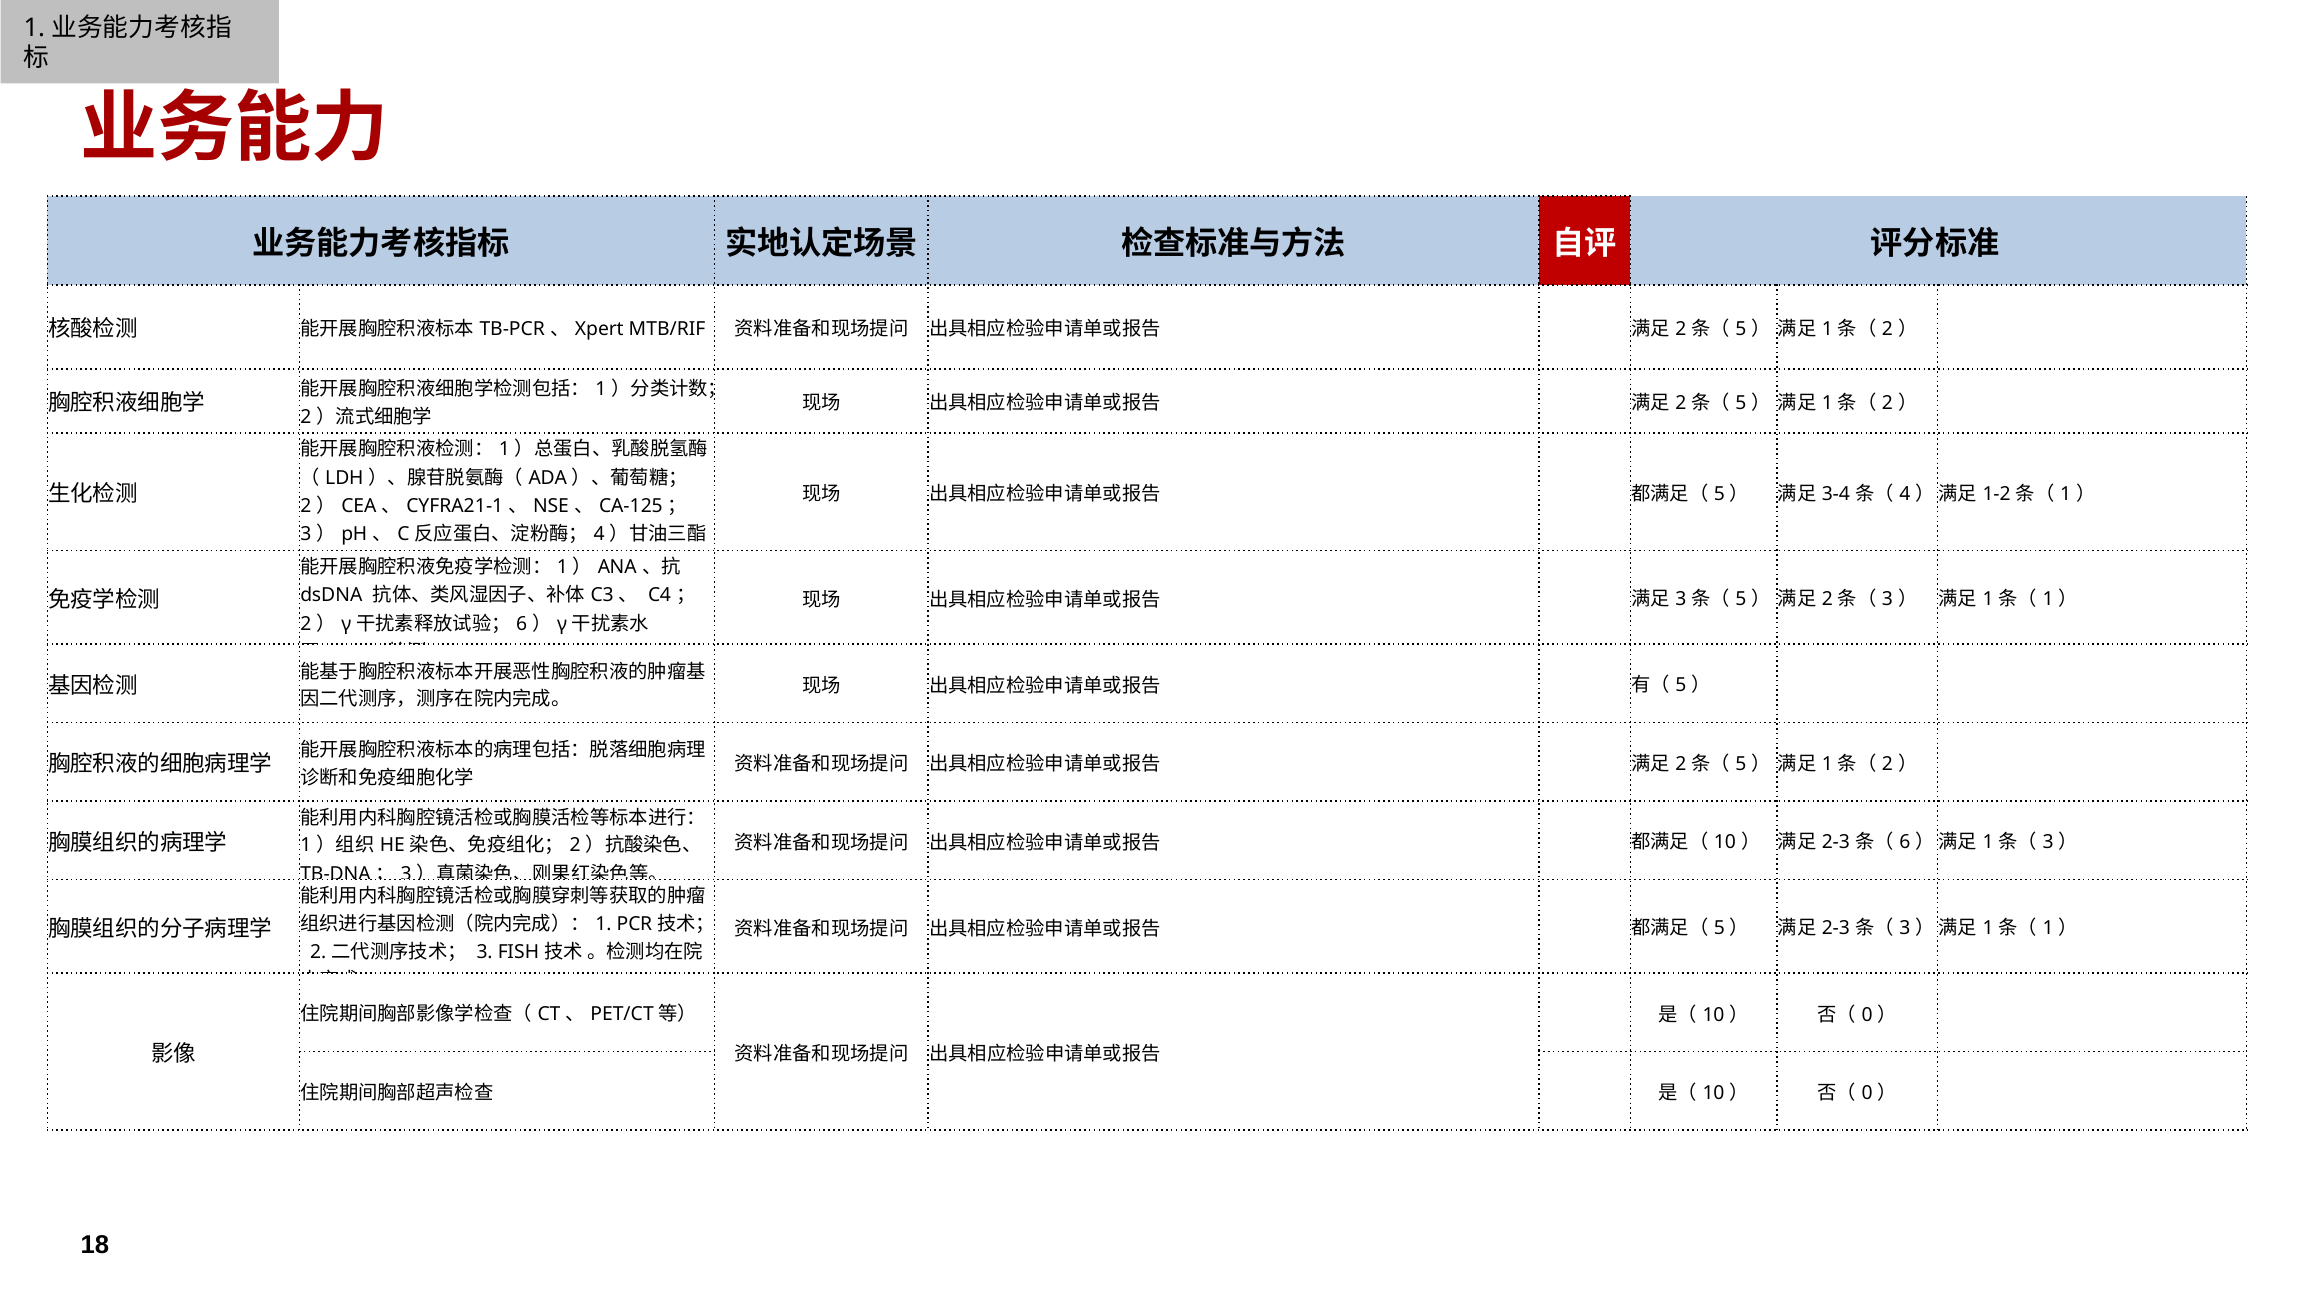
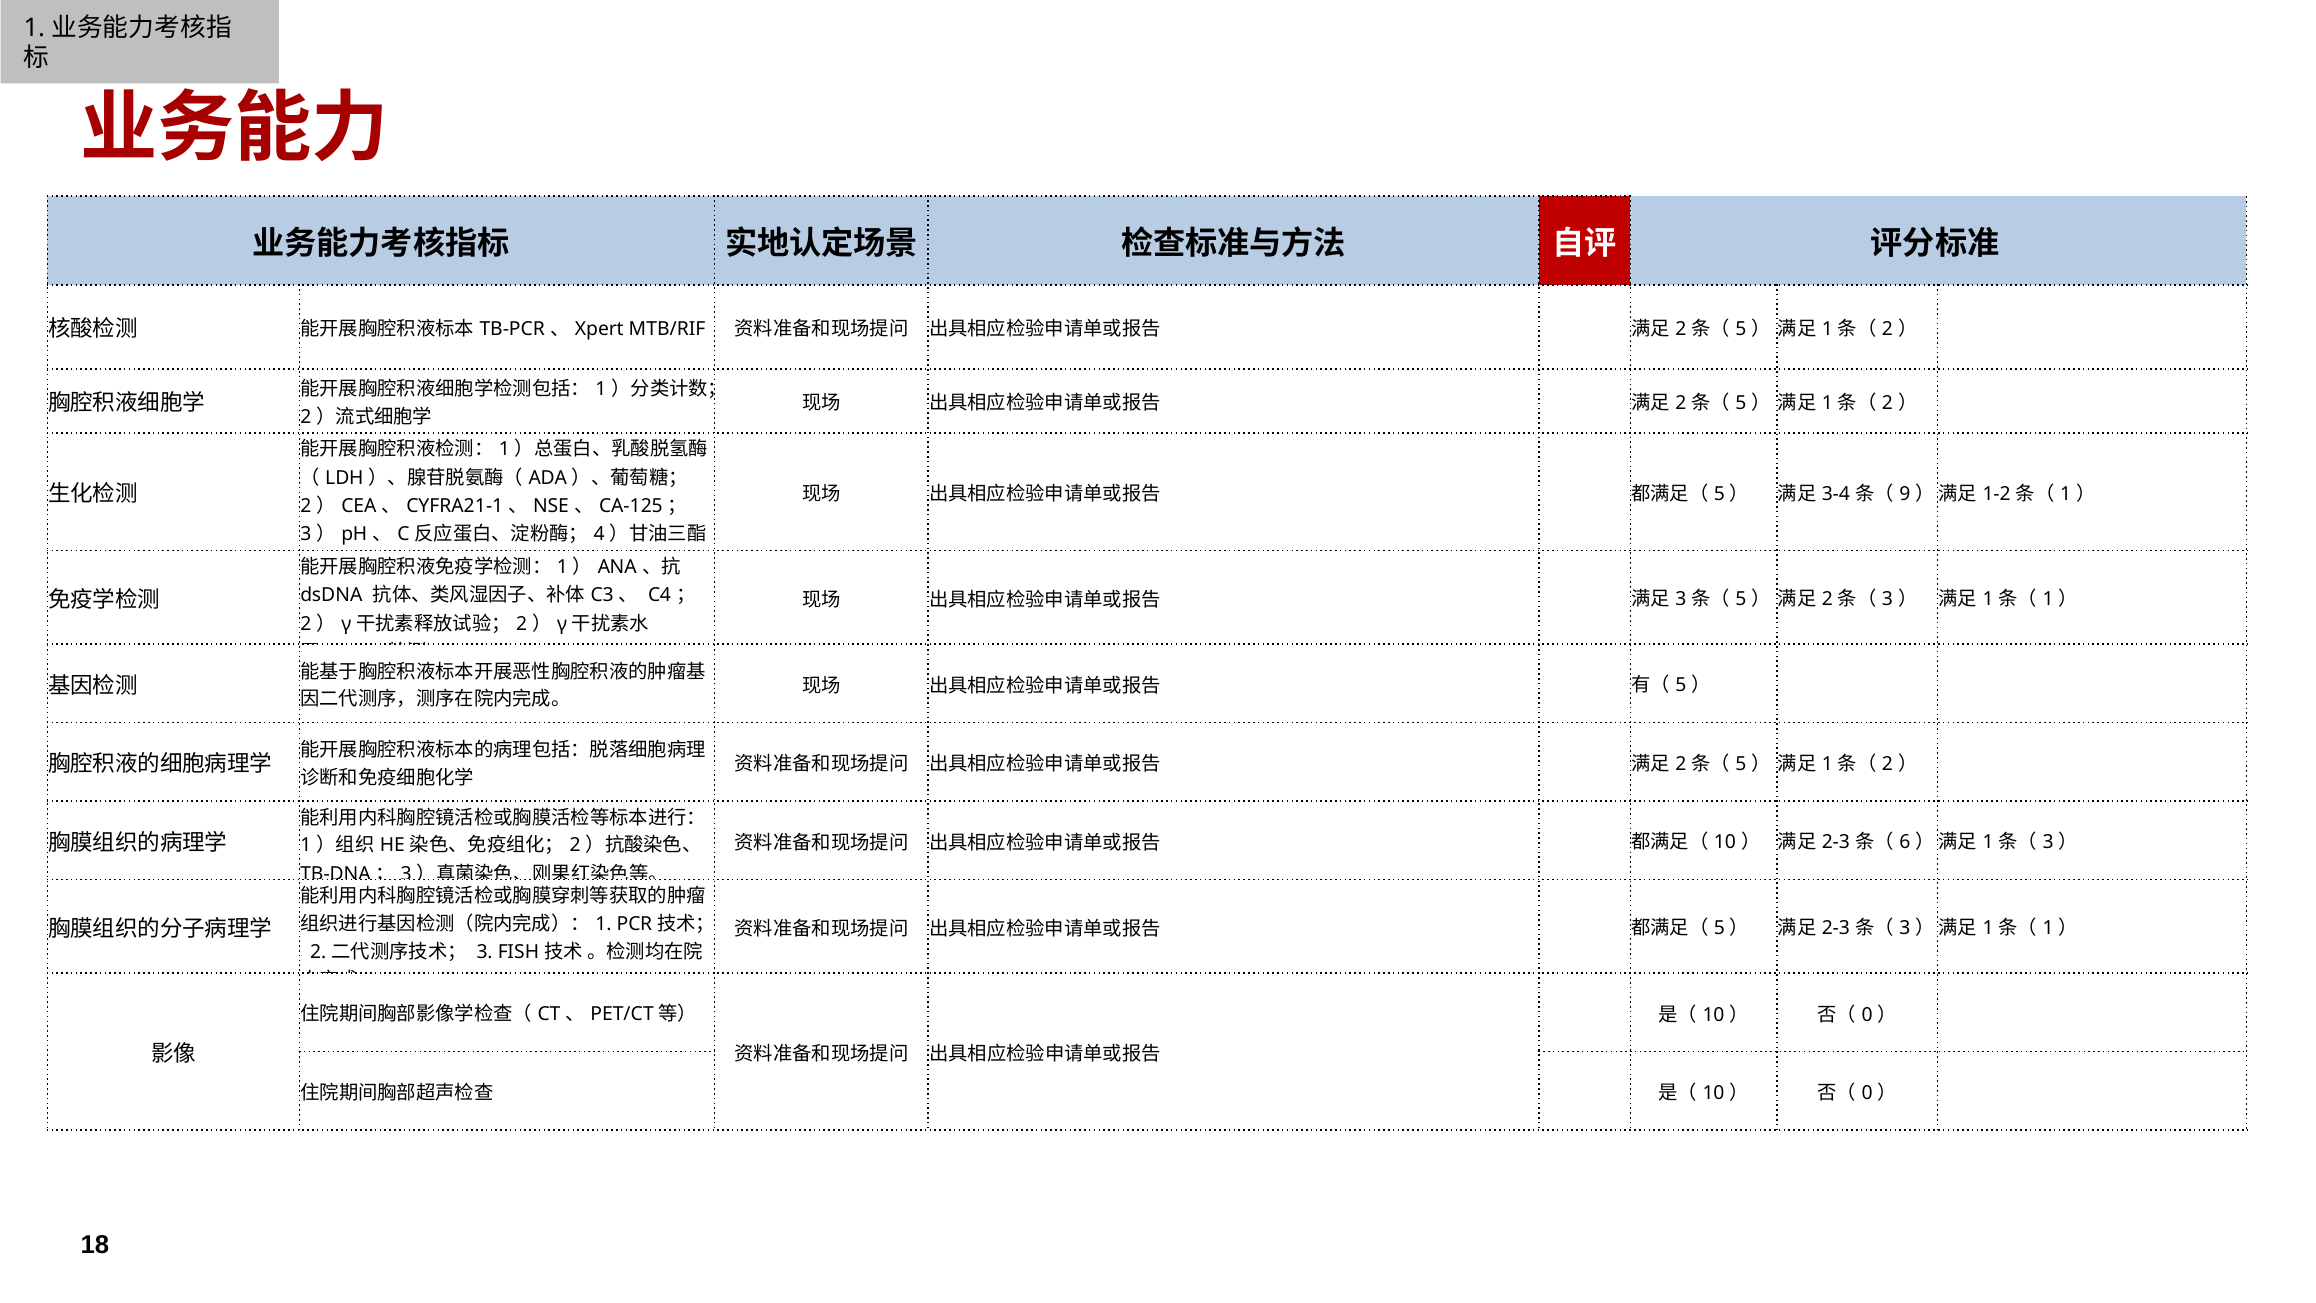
4 at (1905, 494): 4 -> 9
6 at (522, 624): 6 -> 2
